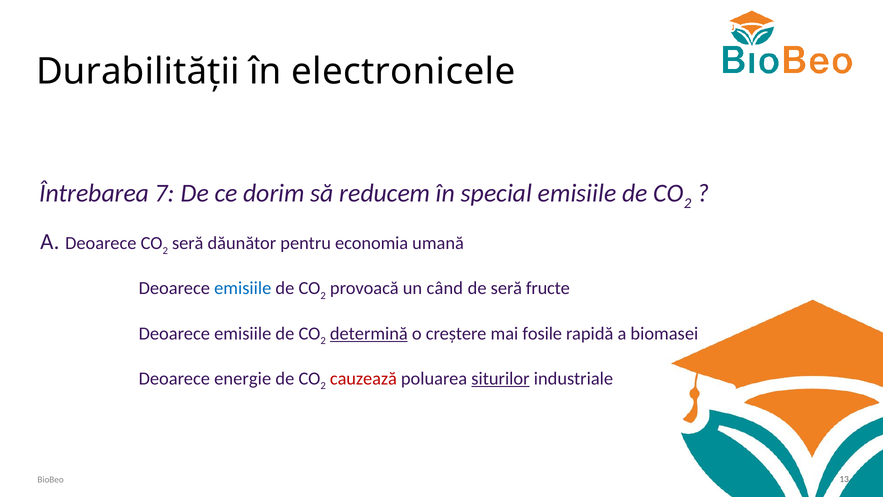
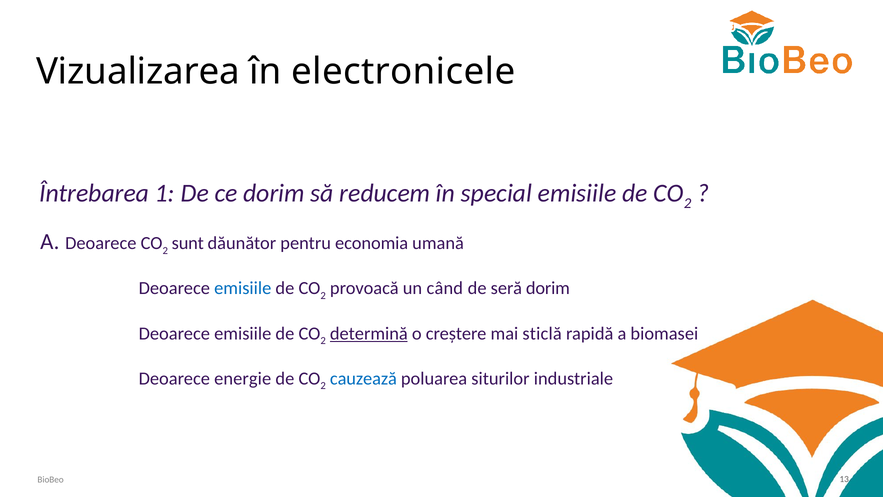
Durabilității: Durabilității -> Vizualizarea
7: 7 -> 1
seră at (188, 243): seră -> sunt
seră fructe: fructe -> dorim
fosile: fosile -> sticlă
cauzează colour: red -> blue
siturilor underline: present -> none
